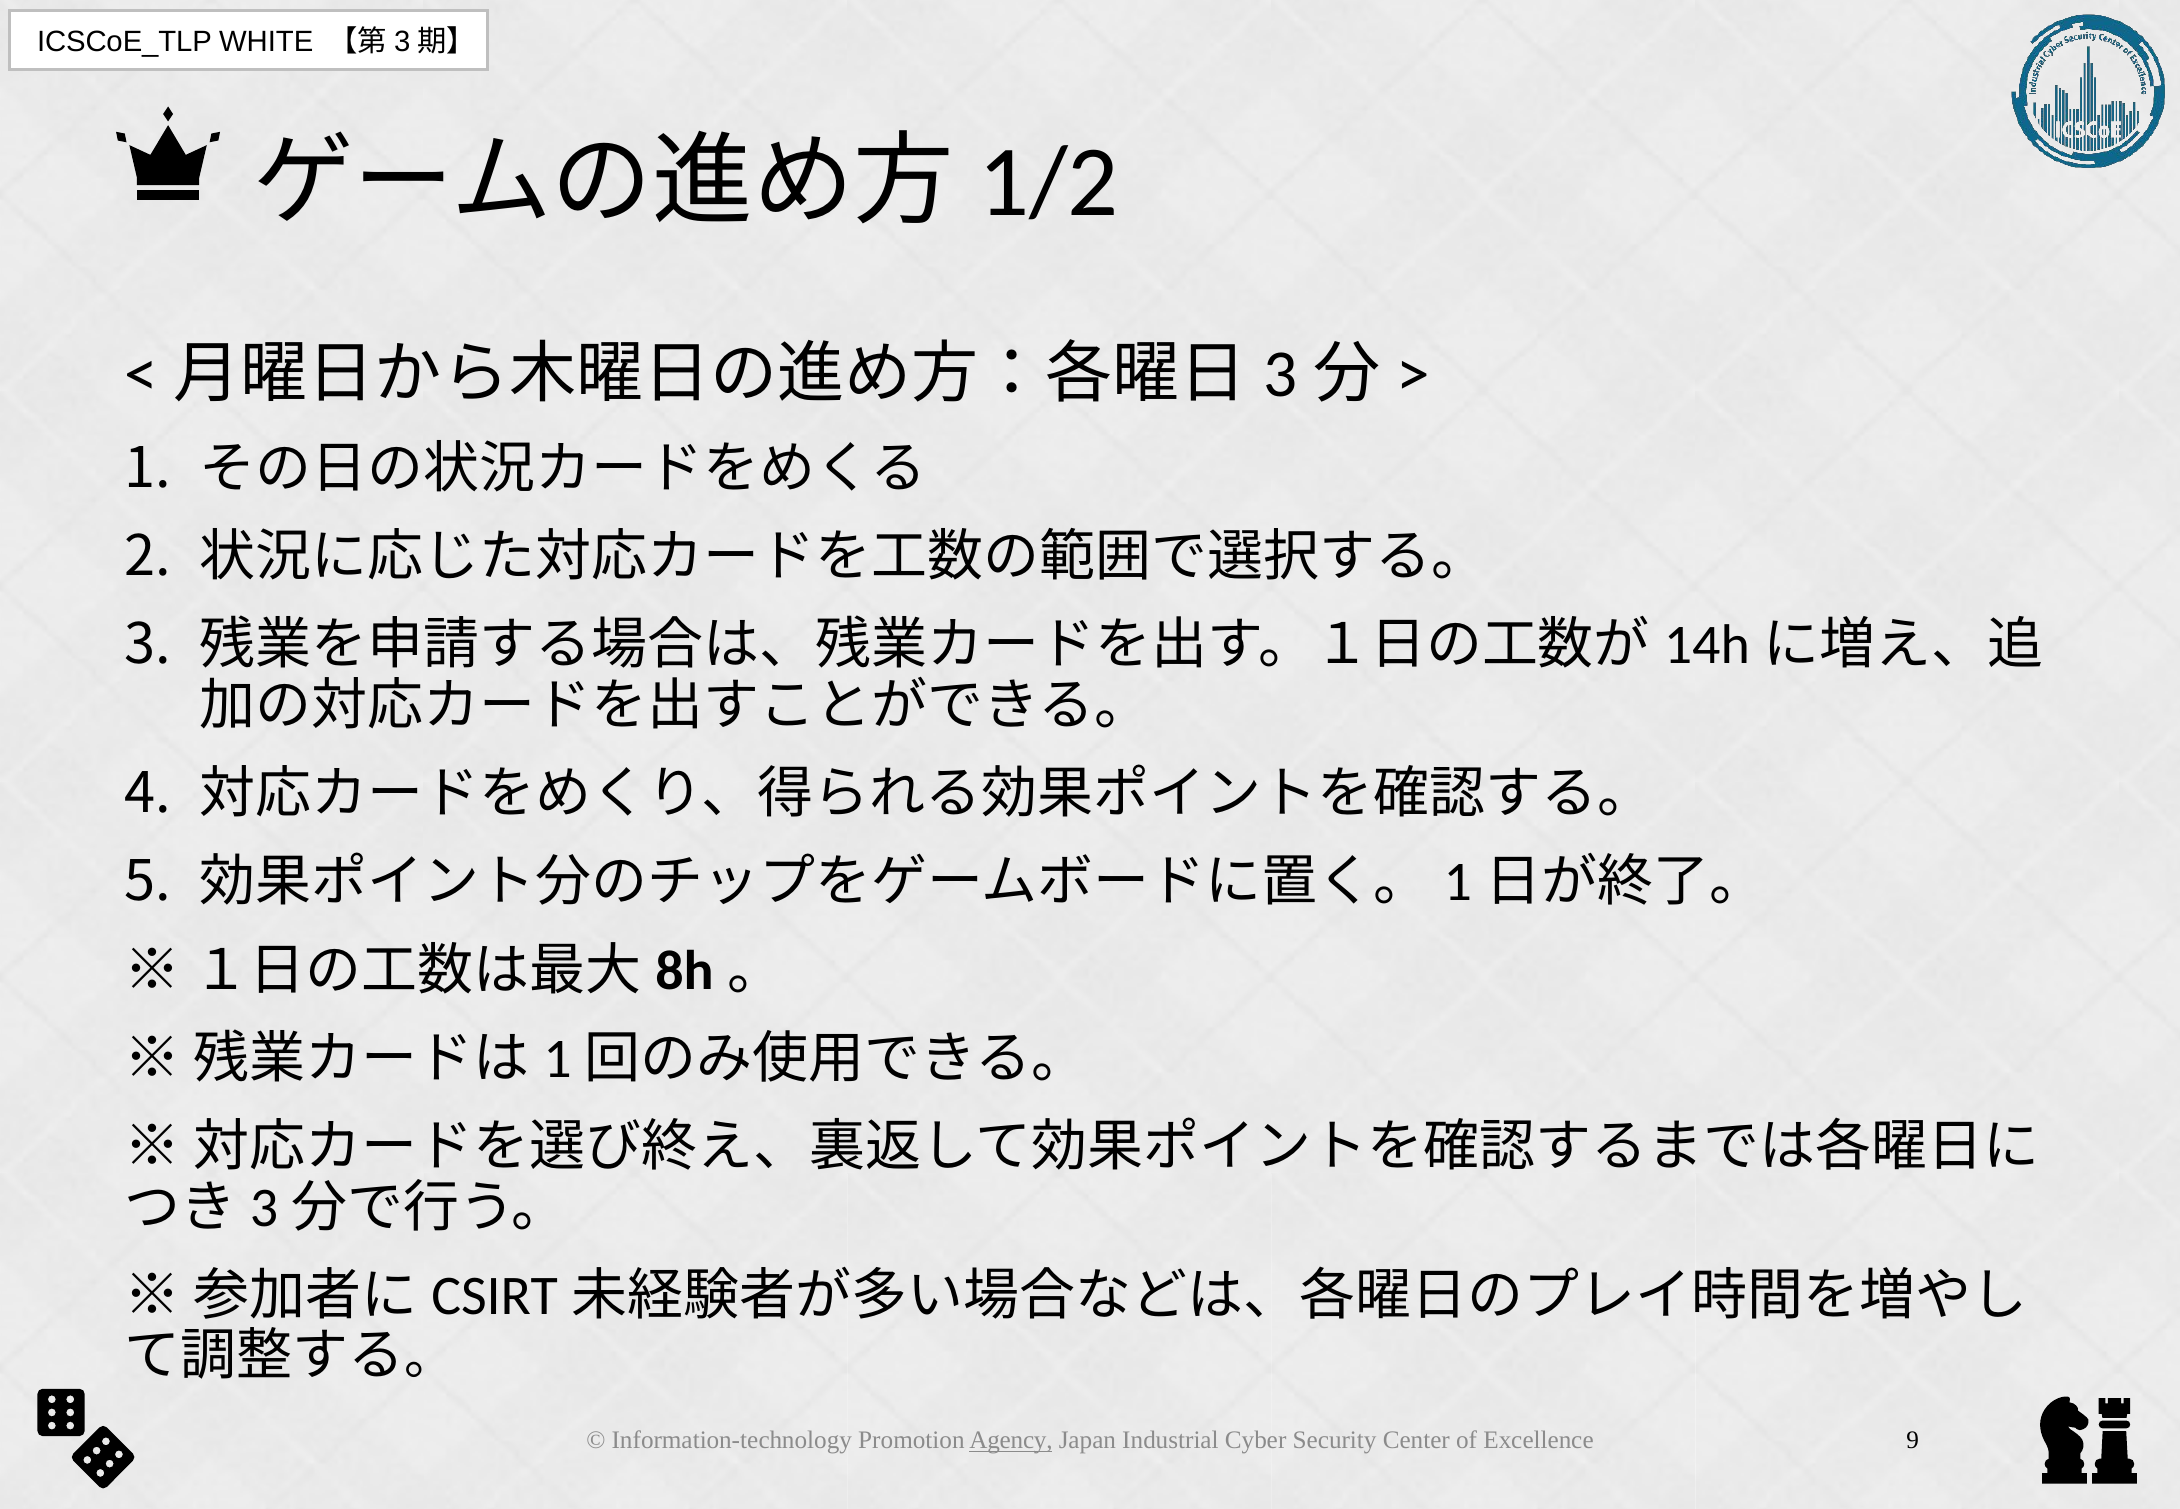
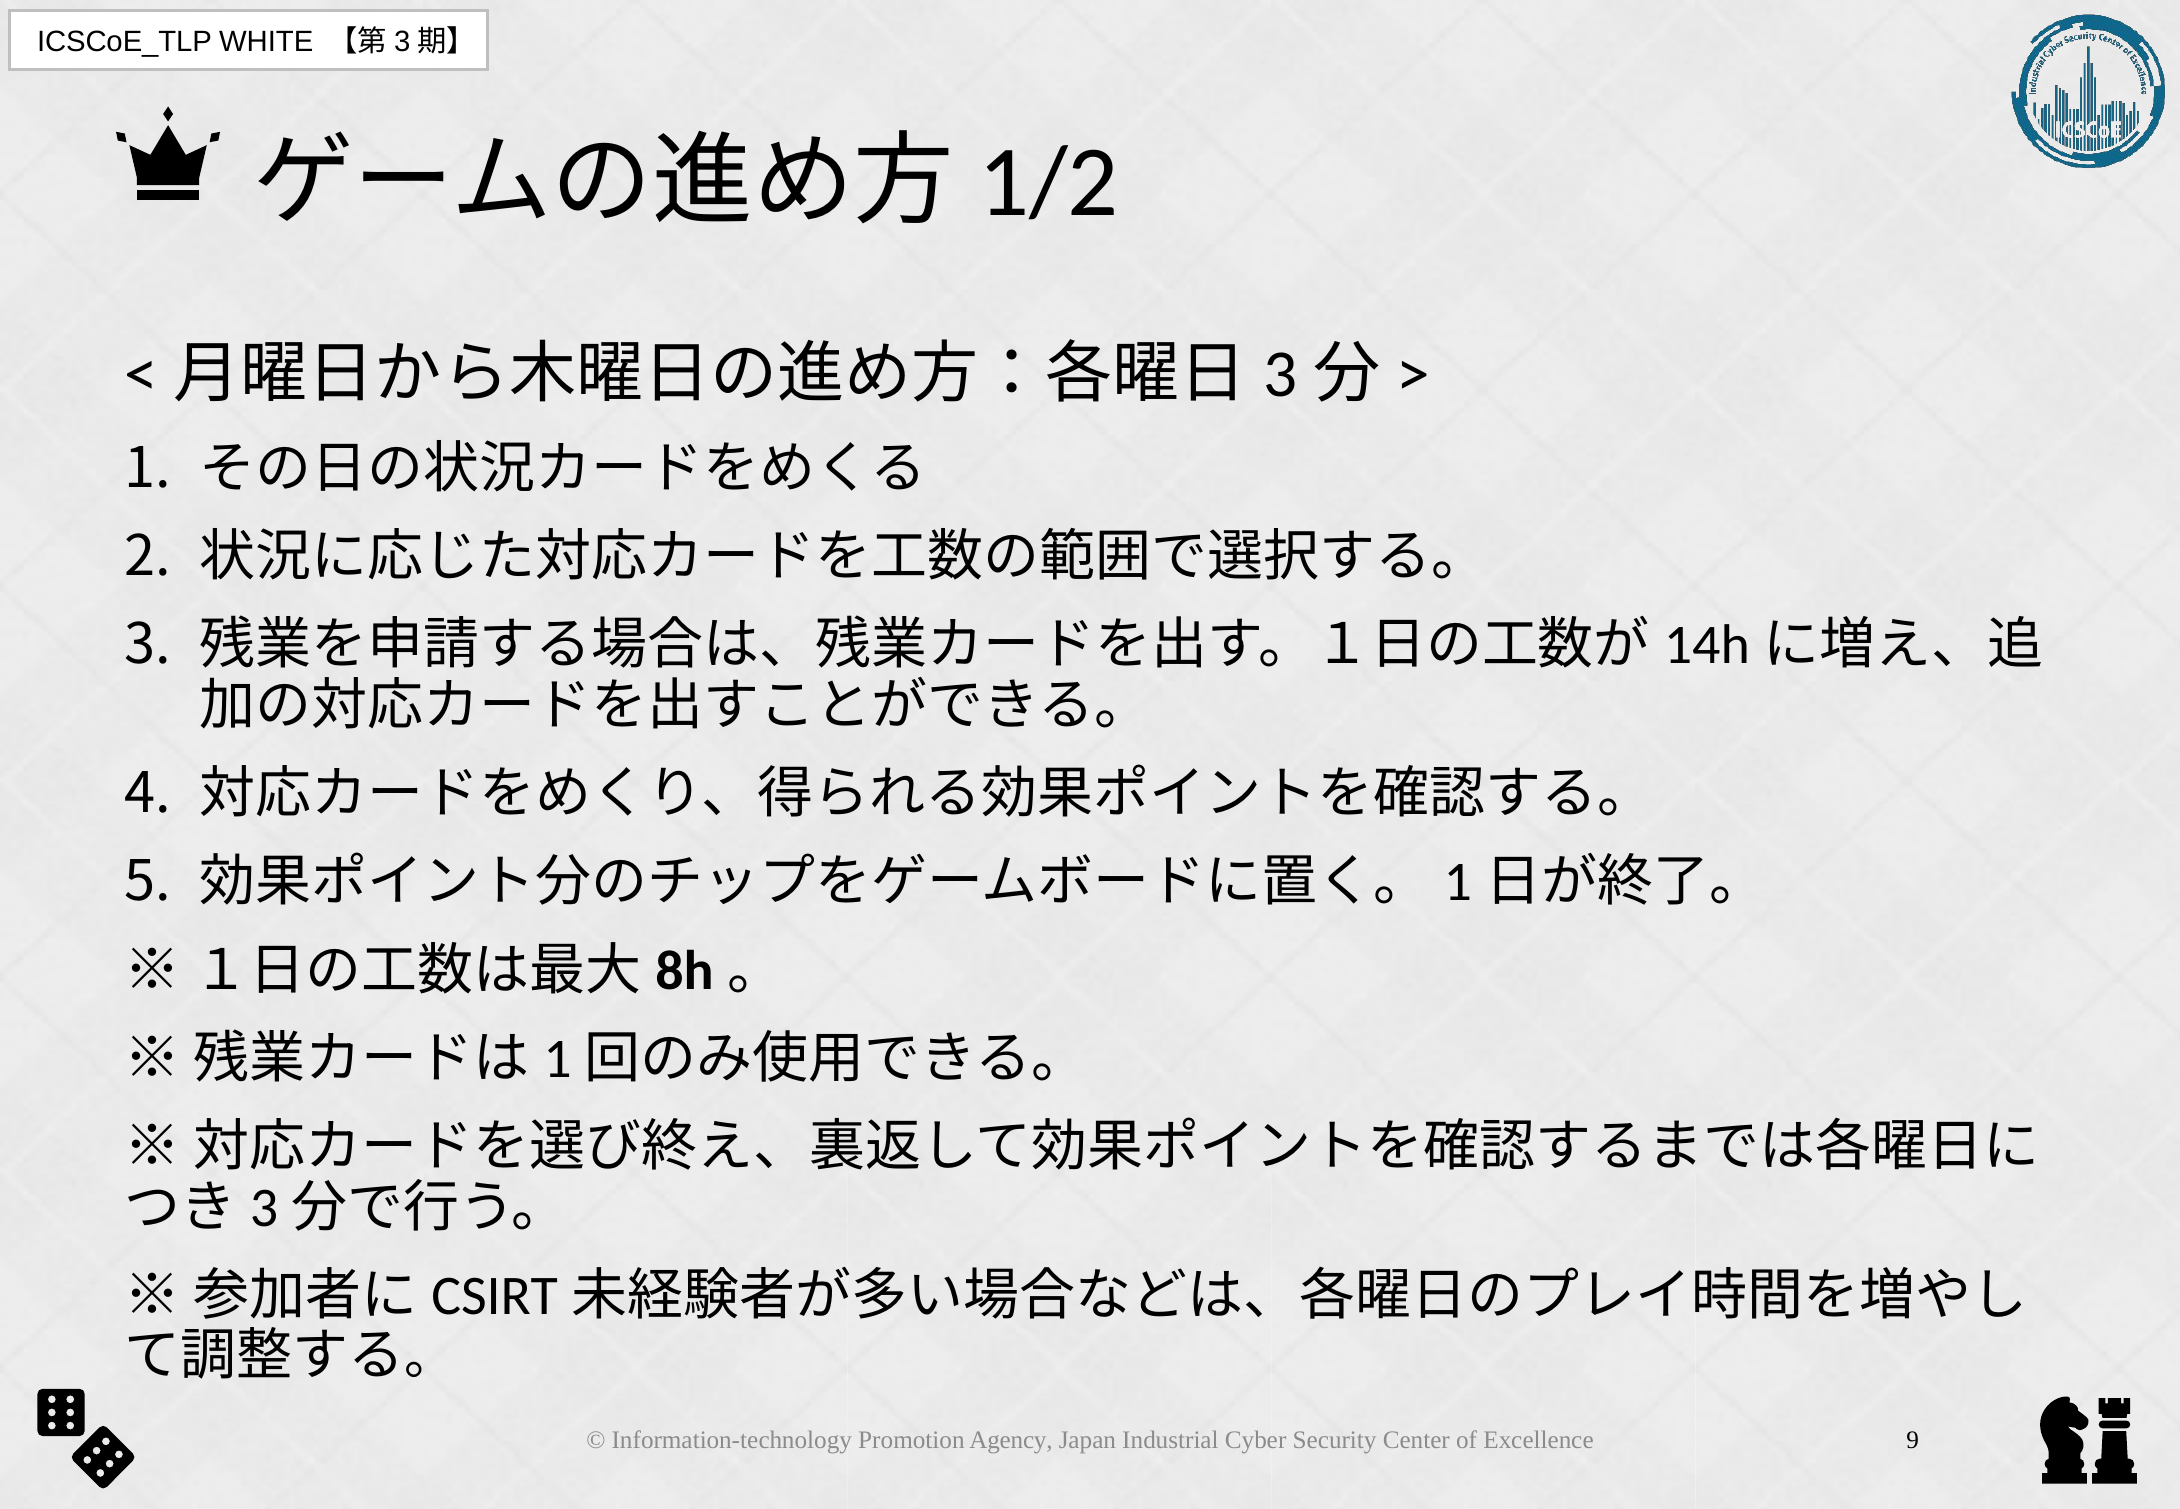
Agency underline: present -> none
